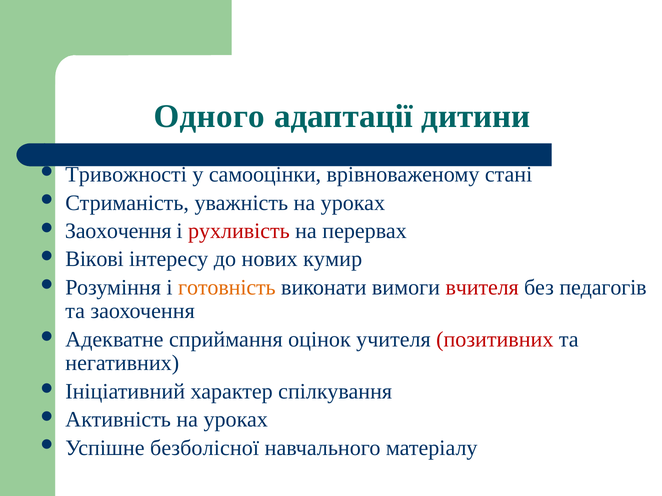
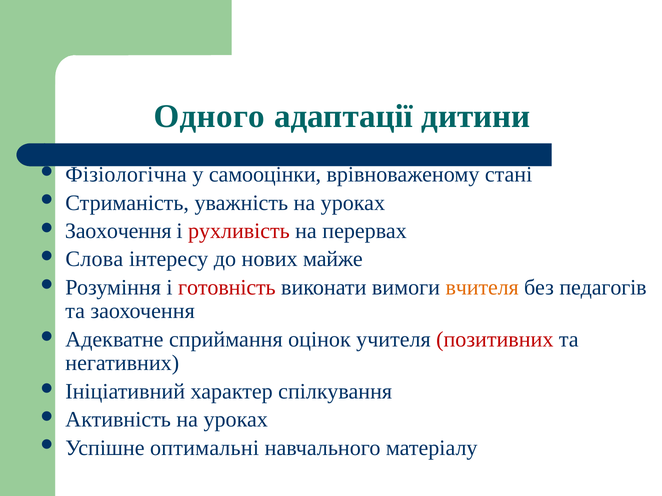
Тривожності: Тривожності -> Фізіологічна
Вікові: Вікові -> Слова
кумир: кумир -> майже
готовність colour: orange -> red
вчителя colour: red -> orange
безболісної: безболісної -> оптимальні
